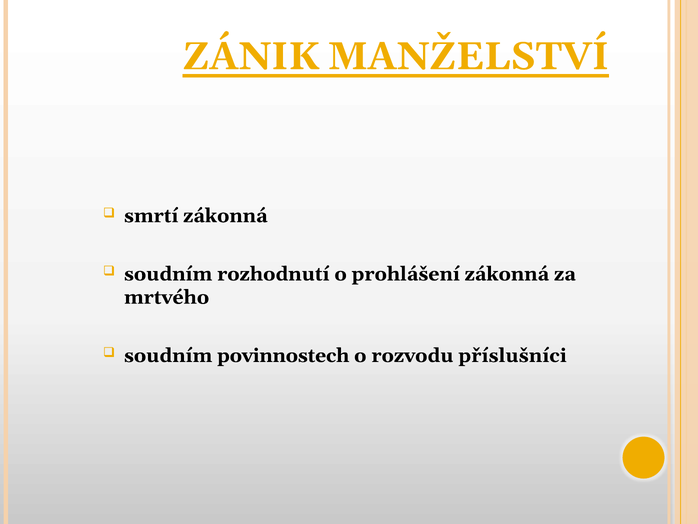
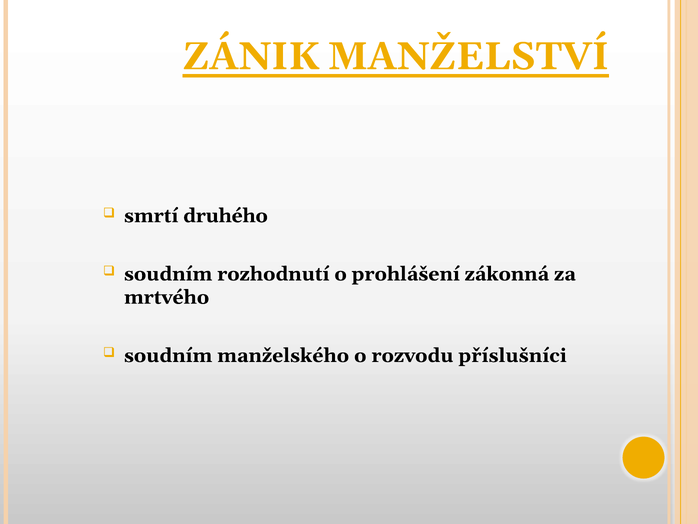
smrtí zákonná: zákonná -> druhého
povinnostech: povinnostech -> manželského
